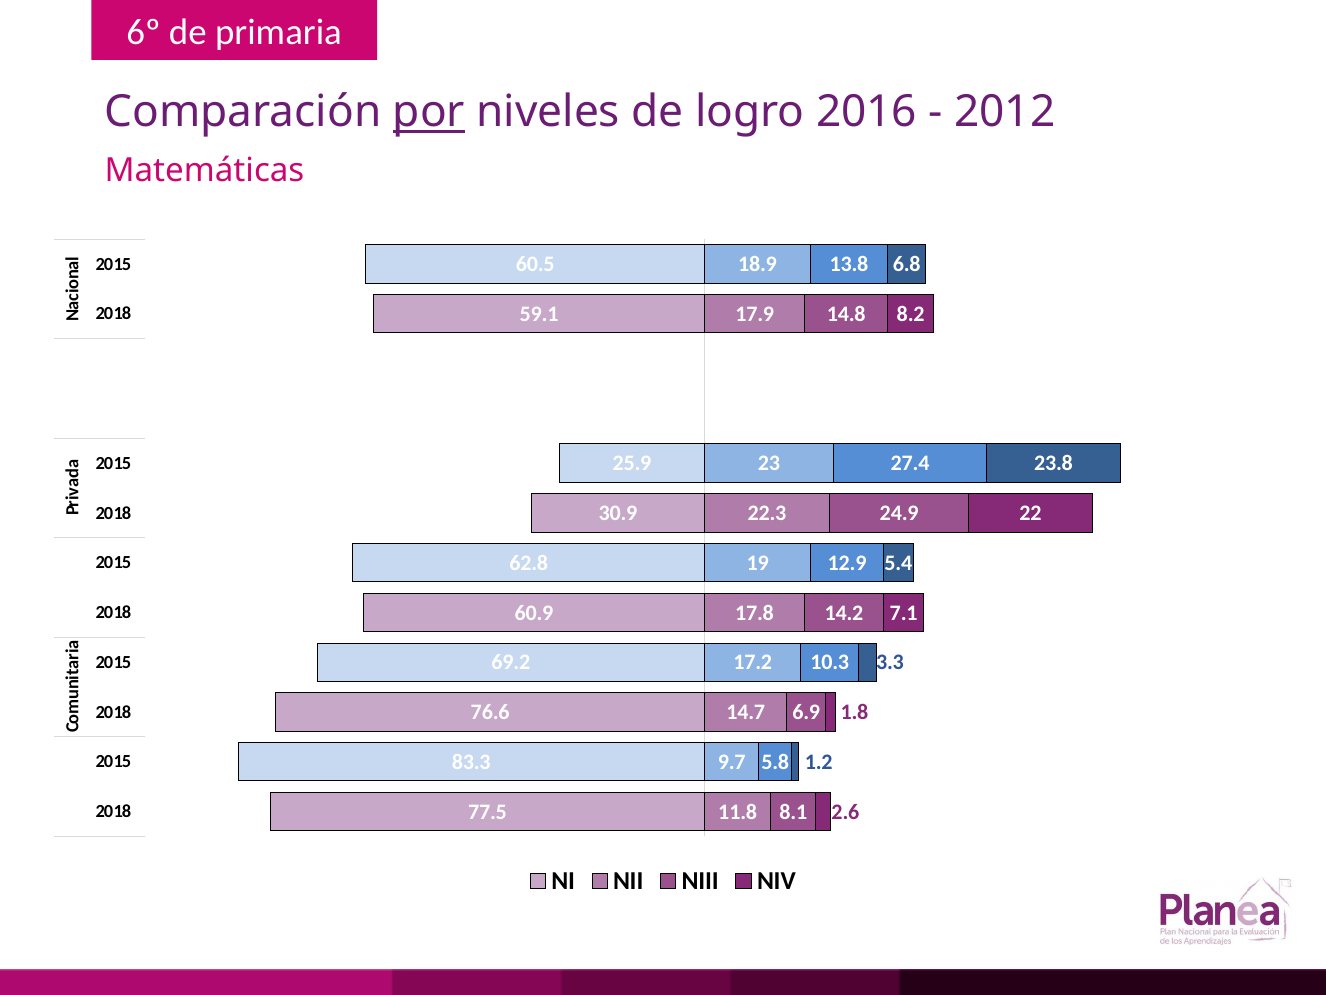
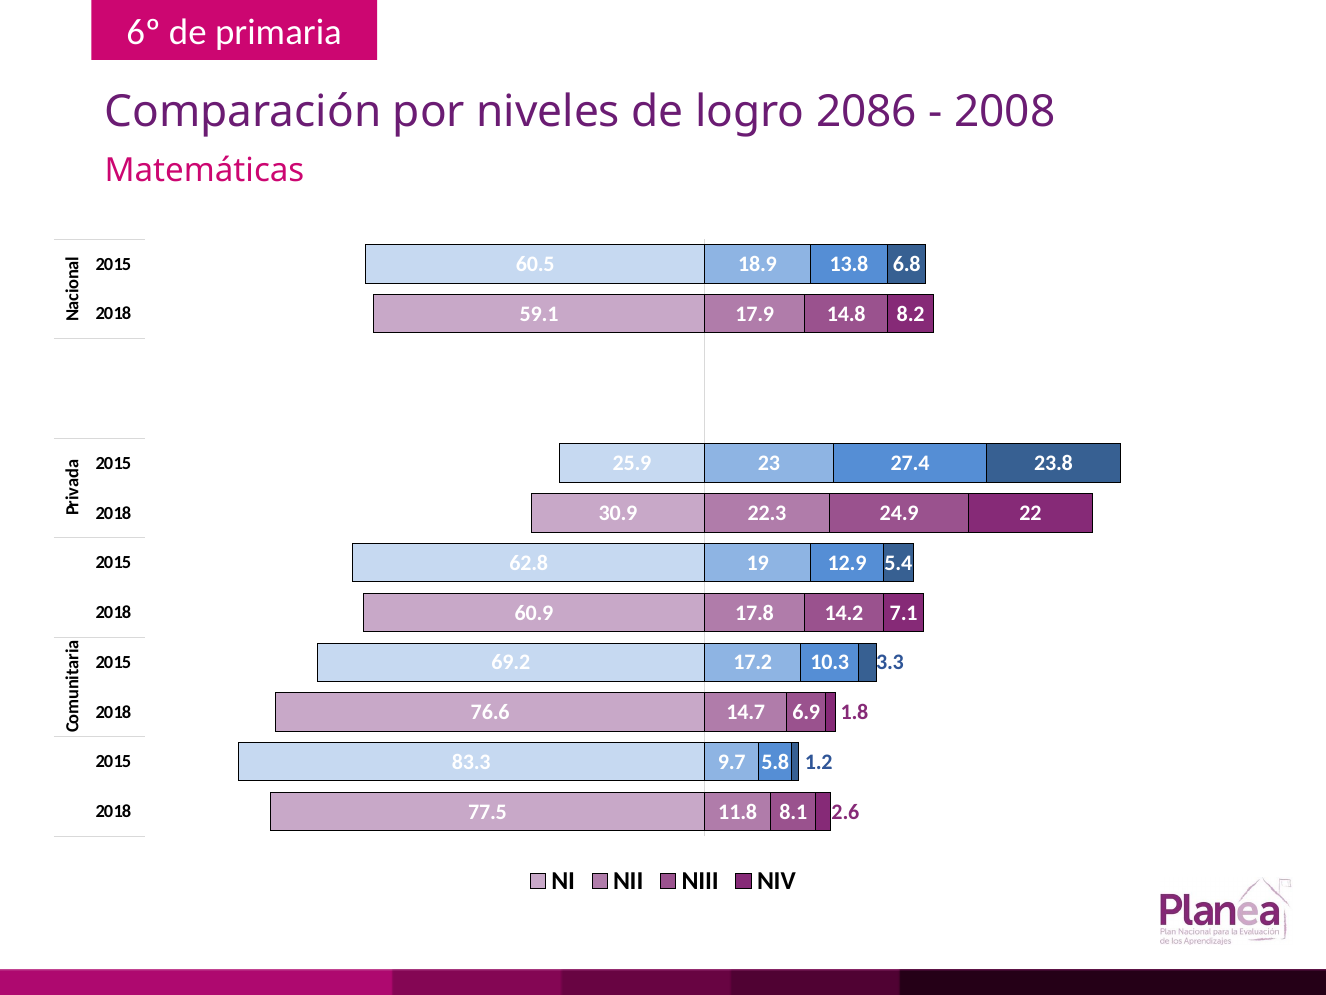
por underline: present -> none
2016: 2016 -> 2086
2012: 2012 -> 2008
